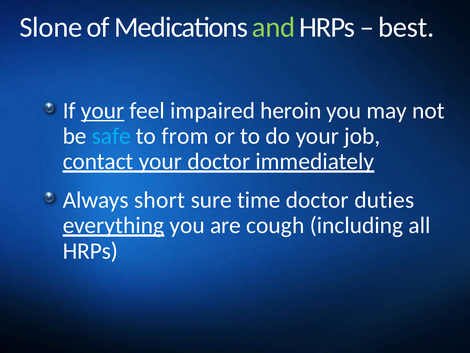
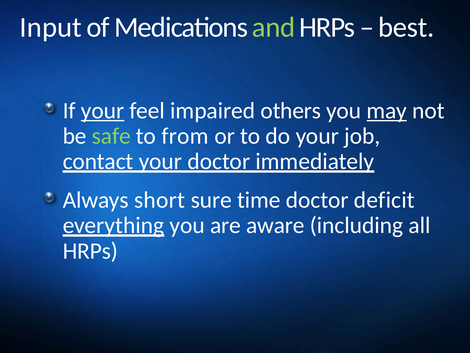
Slone: Slone -> Input
heroin: heroin -> others
may underline: none -> present
safe colour: light blue -> light green
duties: duties -> deficit
cough: cough -> aware
